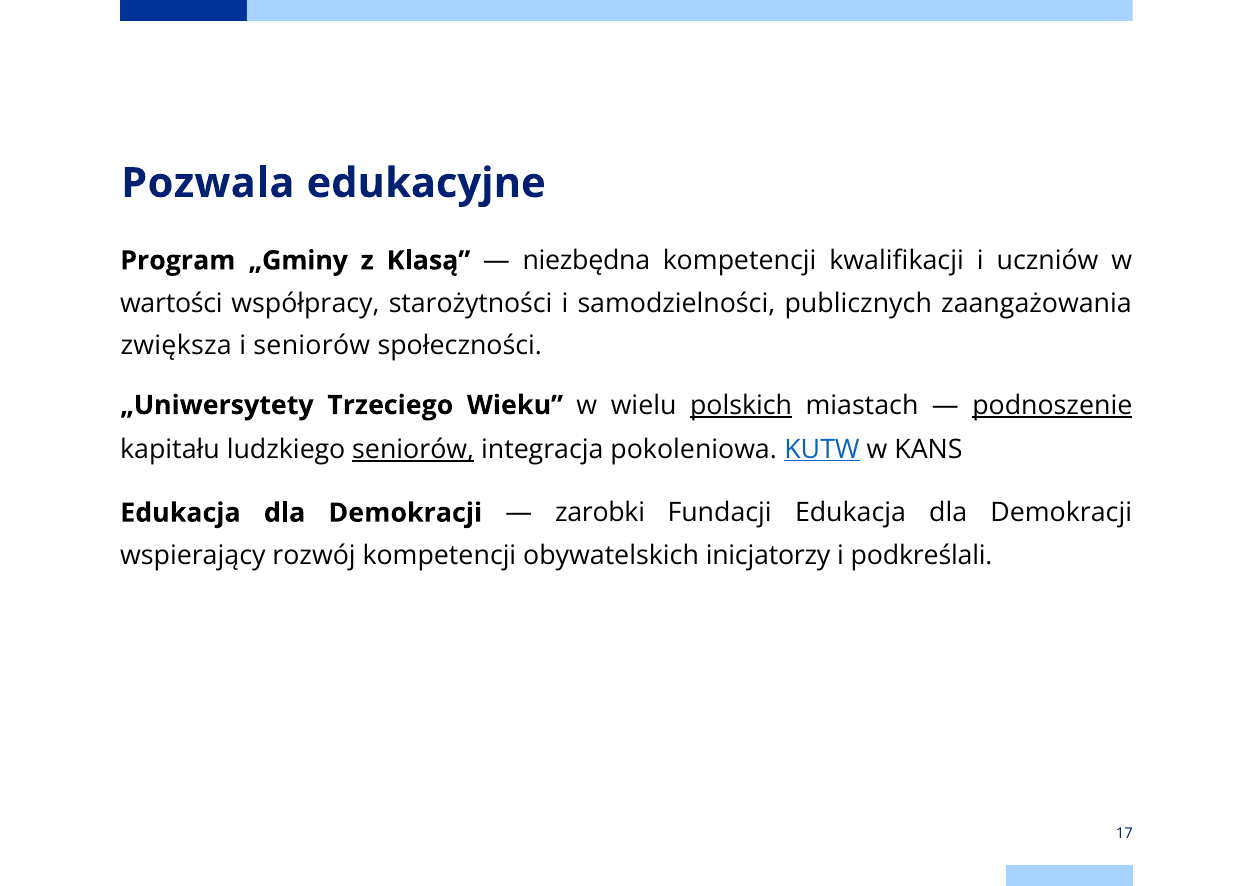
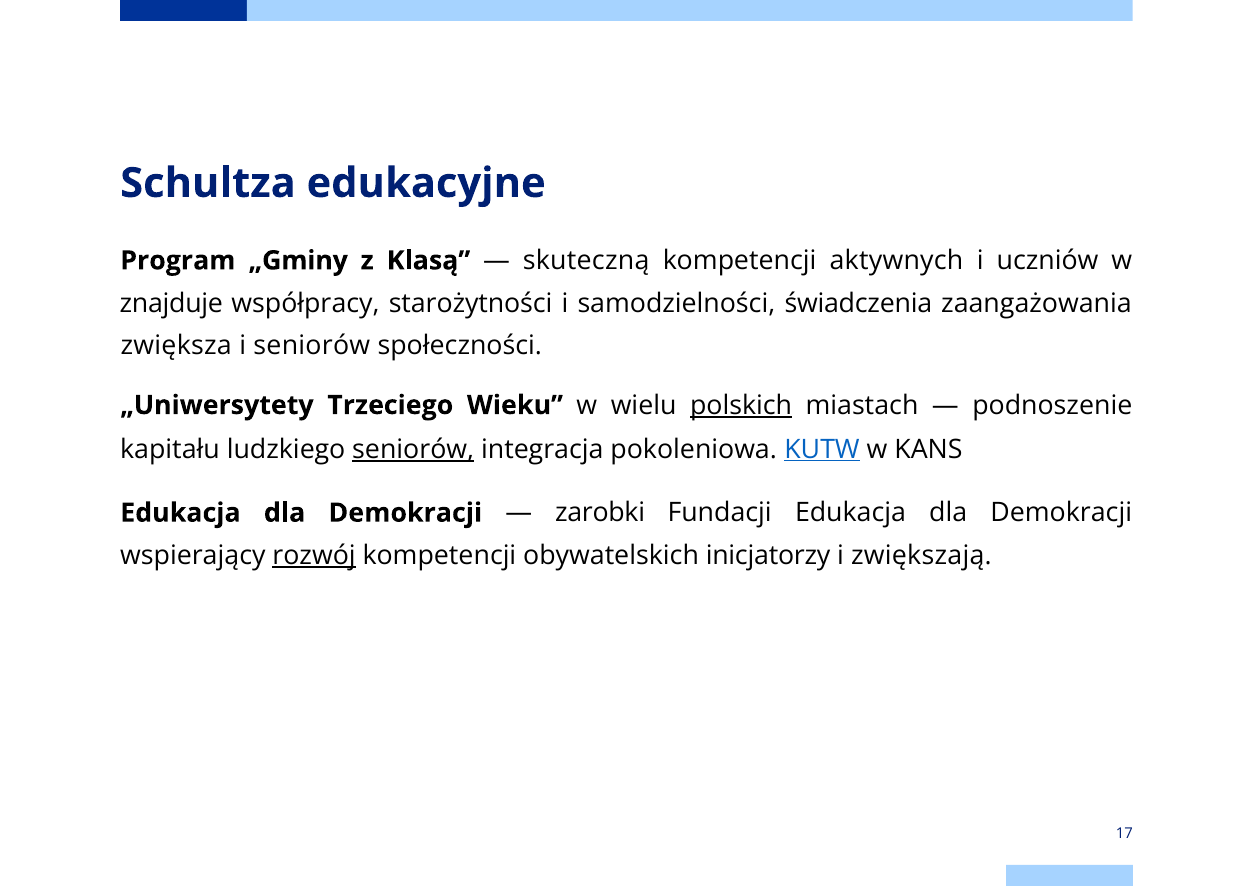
Pozwala: Pozwala -> Schultza
niezbędna: niezbędna -> skuteczną
kwalifikacji: kwalifikacji -> aktywnych
wartości: wartości -> znajduje
publicznych: publicznych -> świadczenia
podnoszenie underline: present -> none
rozwój underline: none -> present
podkreślali: podkreślali -> zwiększają
